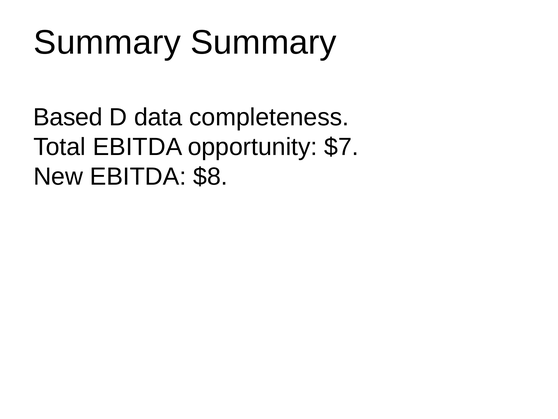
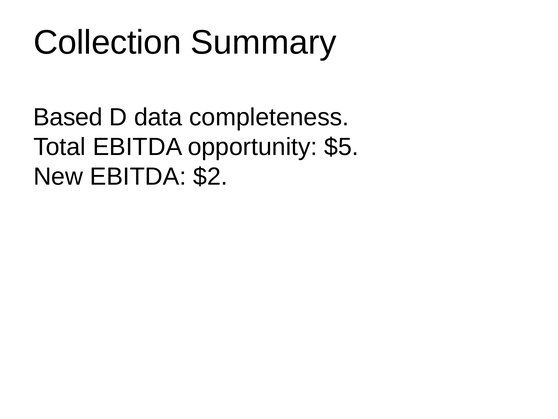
Summary at (107, 42): Summary -> Collection
$7: $7 -> $5
$8: $8 -> $2
